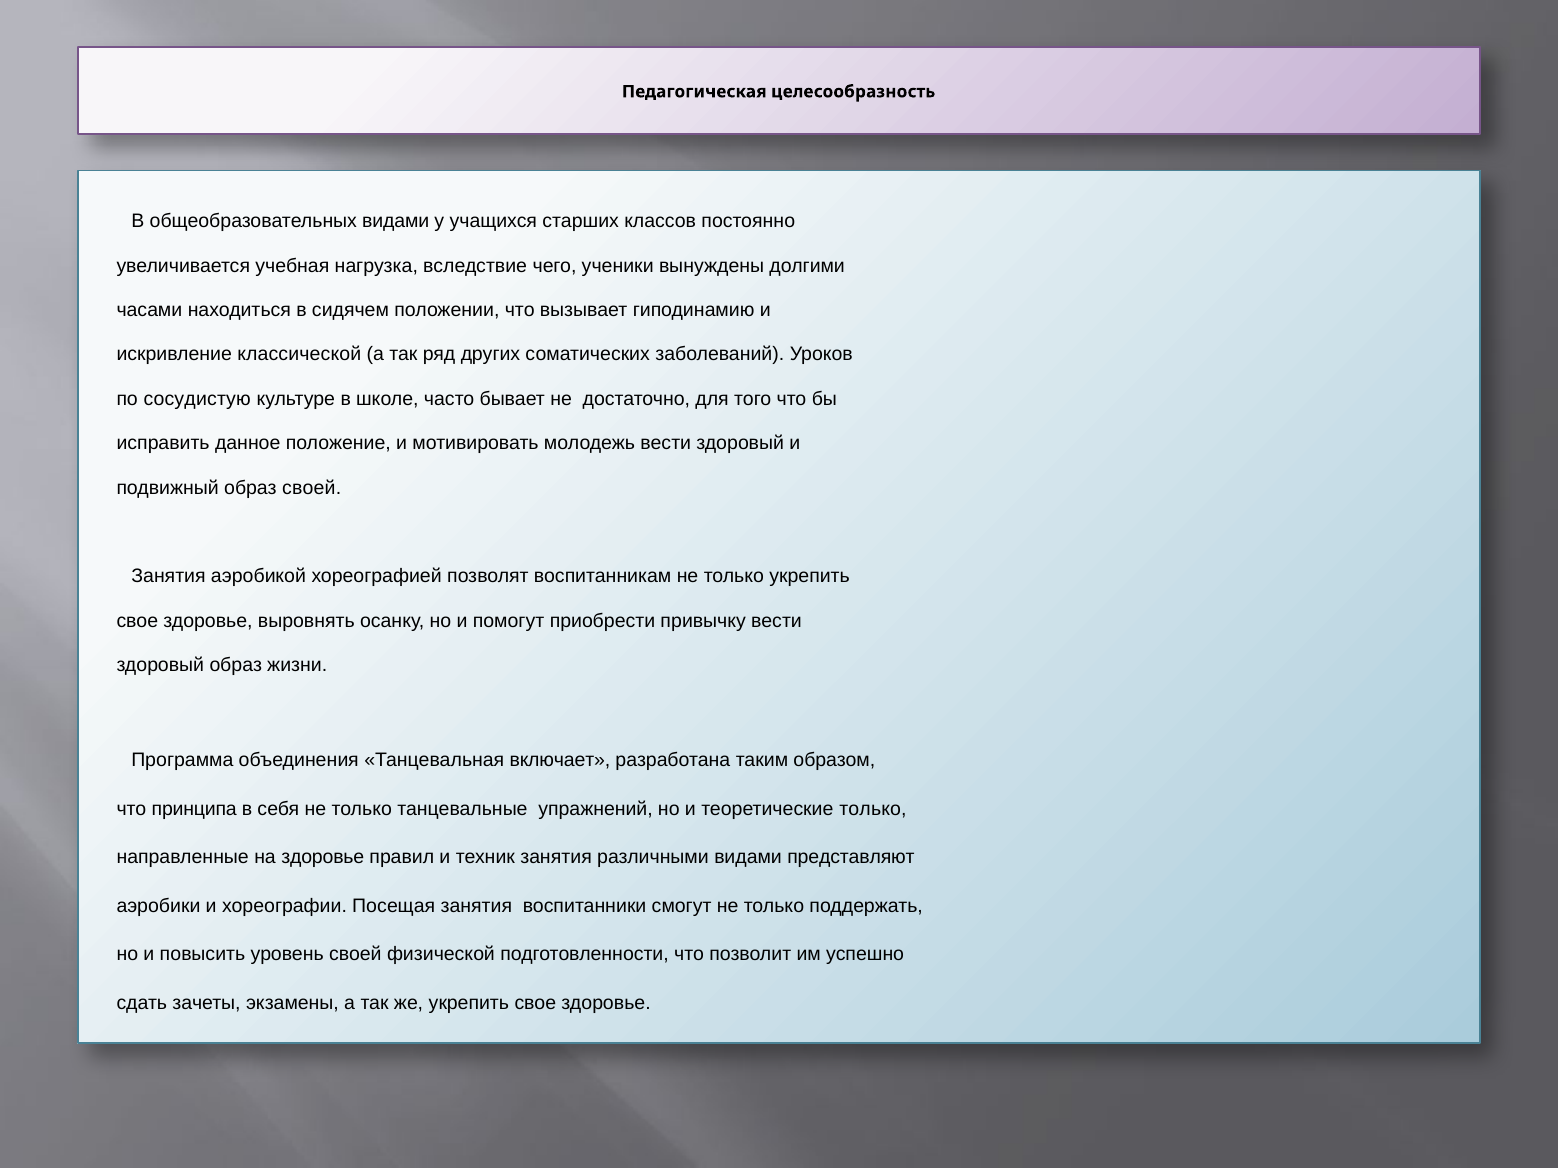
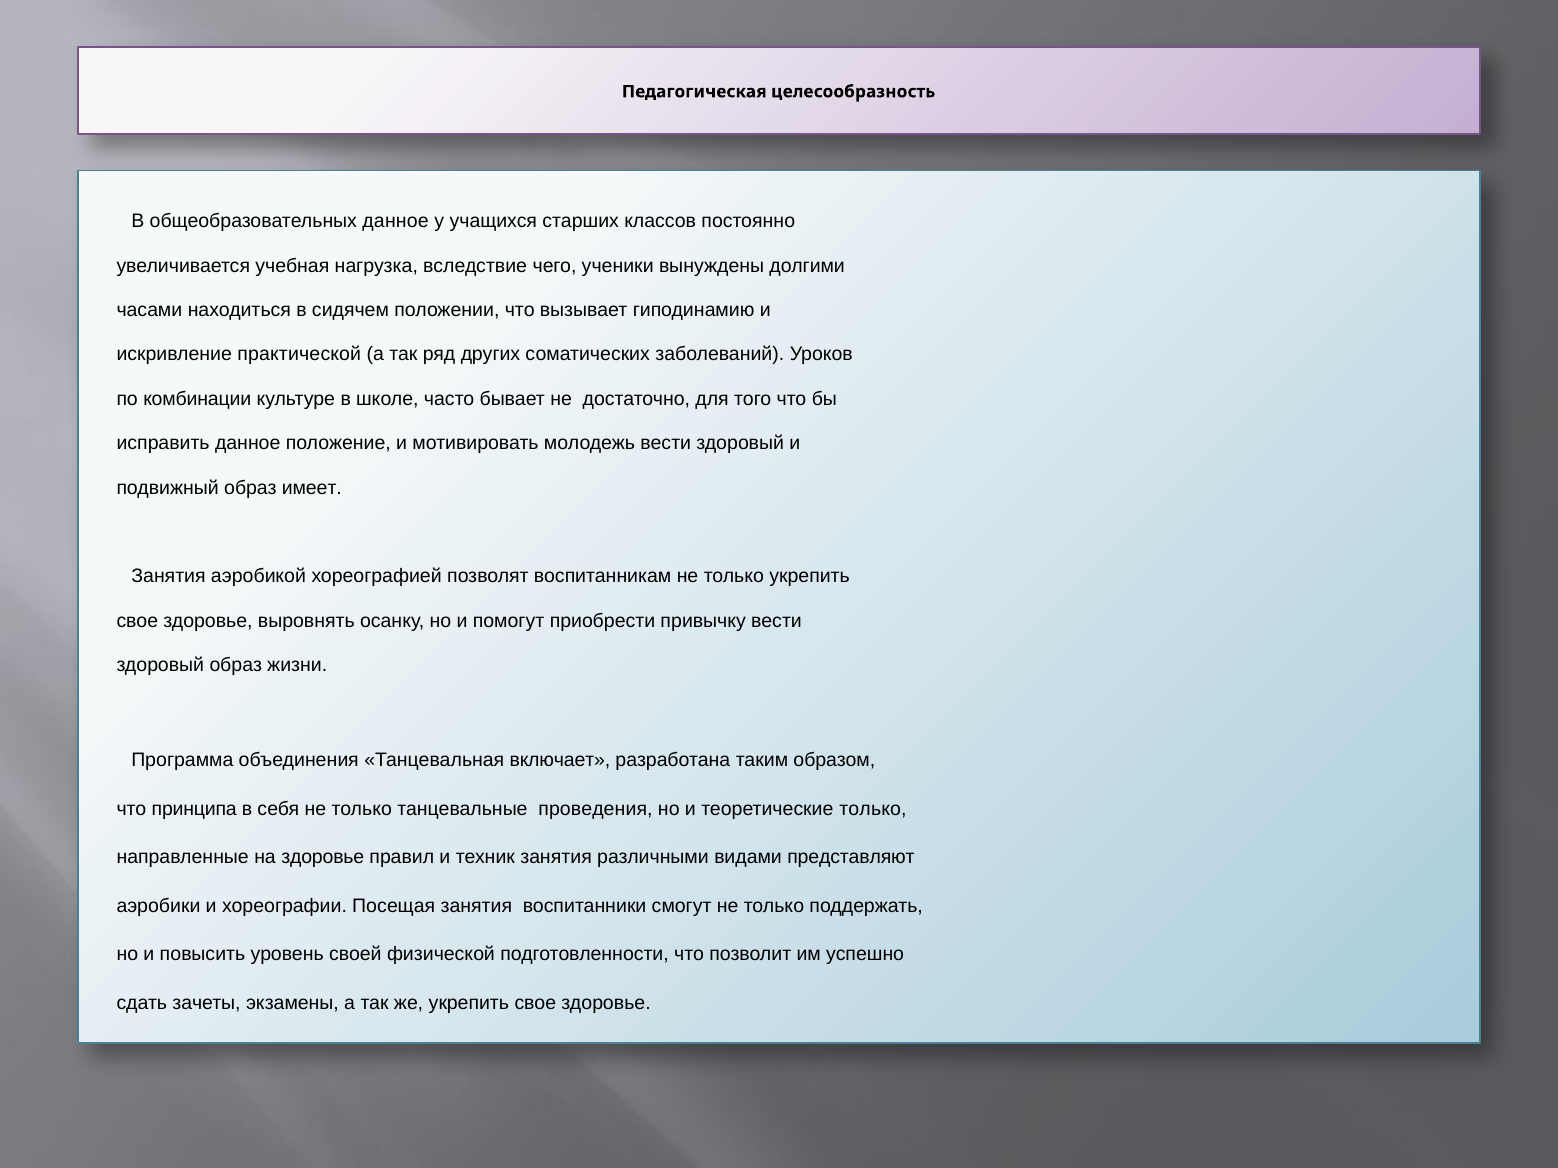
общеобразовательных видами: видами -> данное
классической: классической -> практической
сосудистую: сосудистую -> комбинации
образ своей: своей -> имеет
упражнений: упражнений -> проведения
